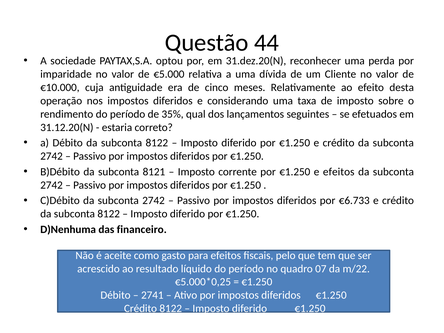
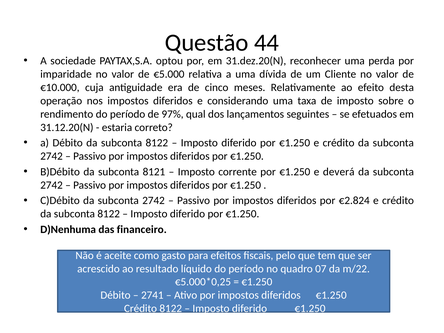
35%: 35% -> 97%
e efeitos: efeitos -> deverá
€6.733: €6.733 -> €2.824
